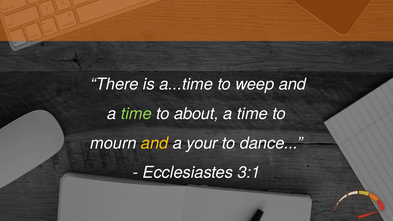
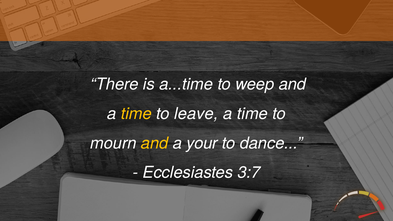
time at (136, 114) colour: light green -> yellow
about: about -> leave
3:1: 3:1 -> 3:7
